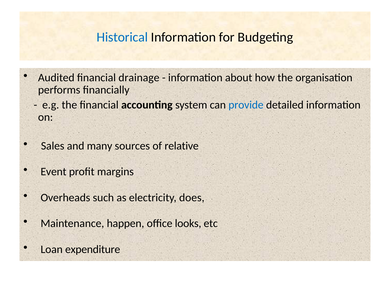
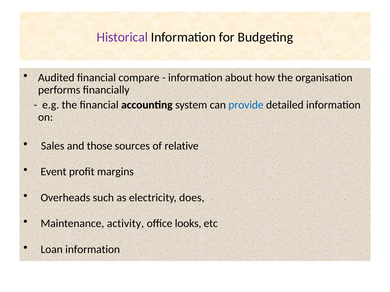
Historical colour: blue -> purple
drainage: drainage -> compare
many: many -> those
happen: happen -> activity
Loan expenditure: expenditure -> information
